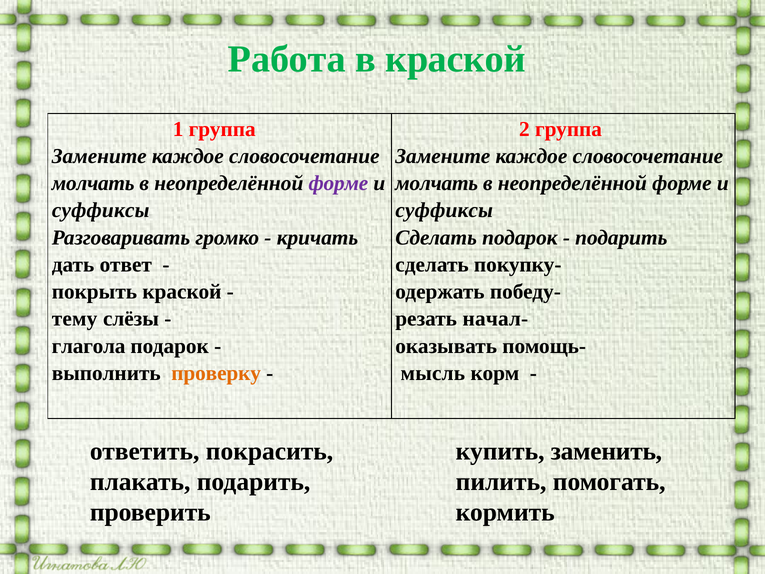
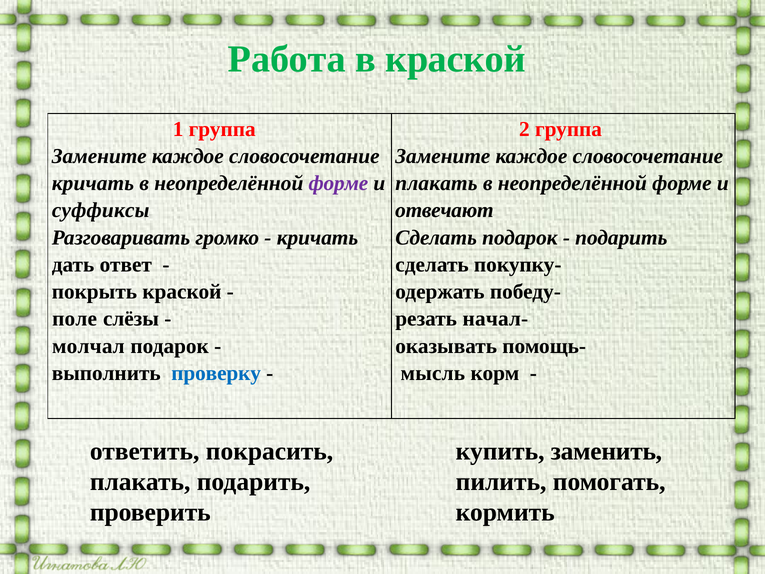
молчать at (93, 183): молчать -> кричать
молчать at (437, 183): молчать -> плакать
суффиксы at (444, 210): суффиксы -> отвечают
тему: тему -> поле
глагола: глагола -> молчал
проверку colour: orange -> blue
